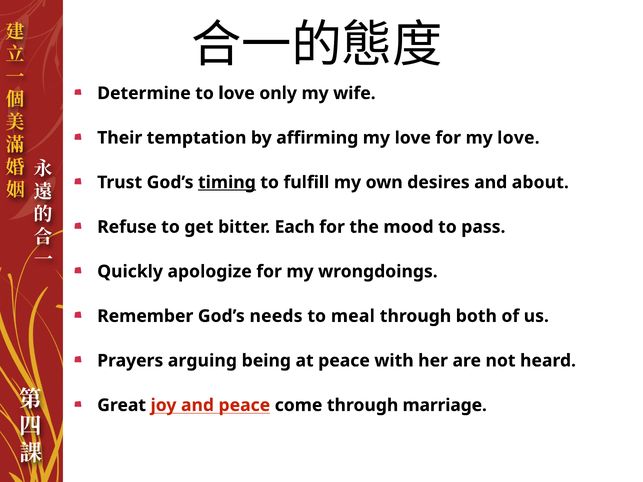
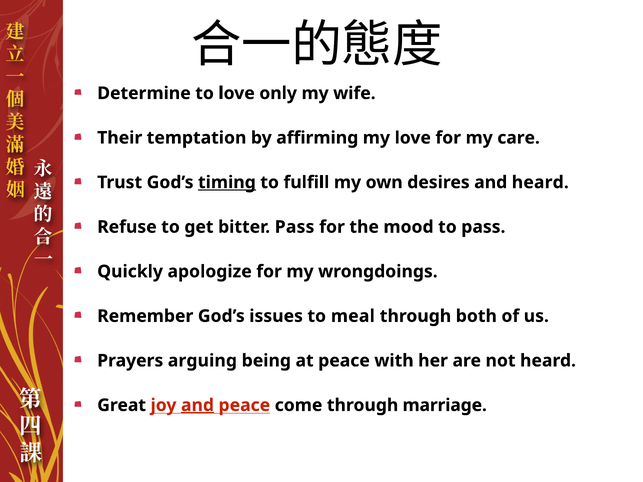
for my love: love -> care
and about: about -> heard
bitter Each: Each -> Pass
needs: needs -> issues
and at (197, 405) underline: none -> present
